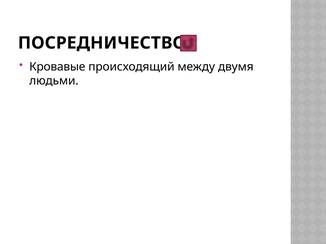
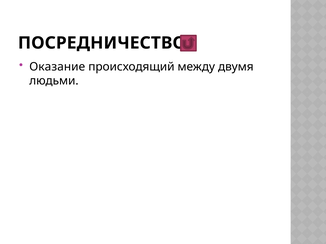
Кровавые: Кровавые -> Оказание
